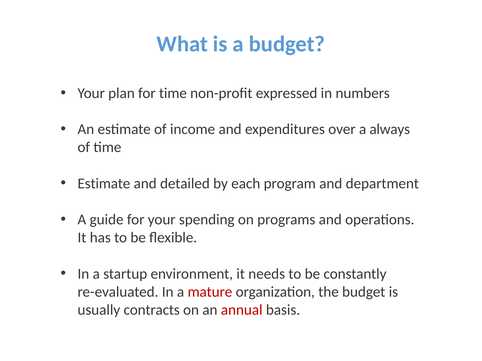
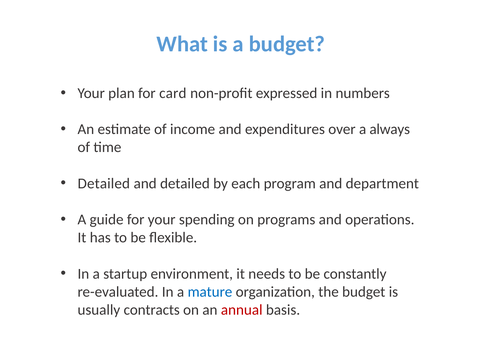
for time: time -> card
Estimate at (104, 184): Estimate -> Detailed
mature colour: red -> blue
